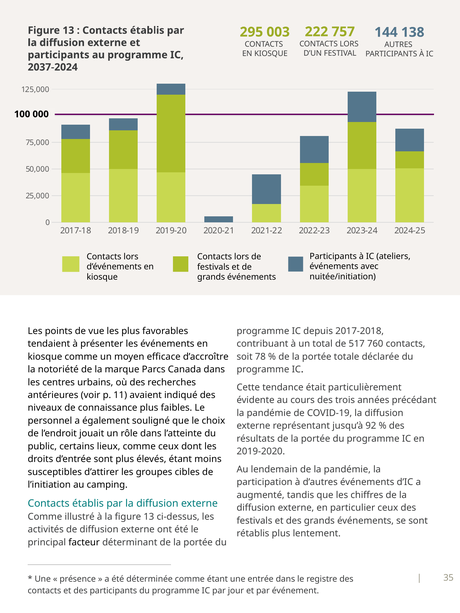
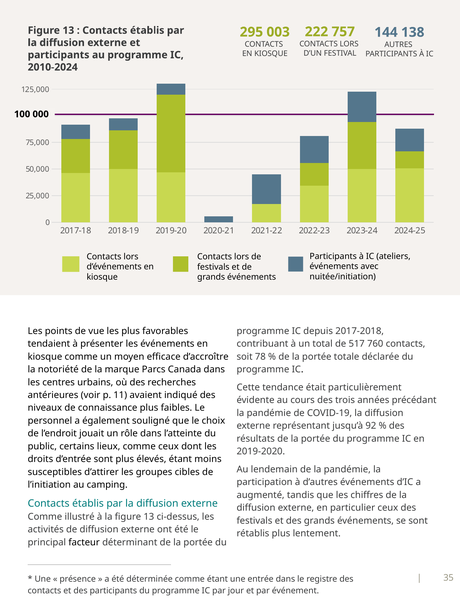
2037-2024: 2037-2024 -> 2010-2024
